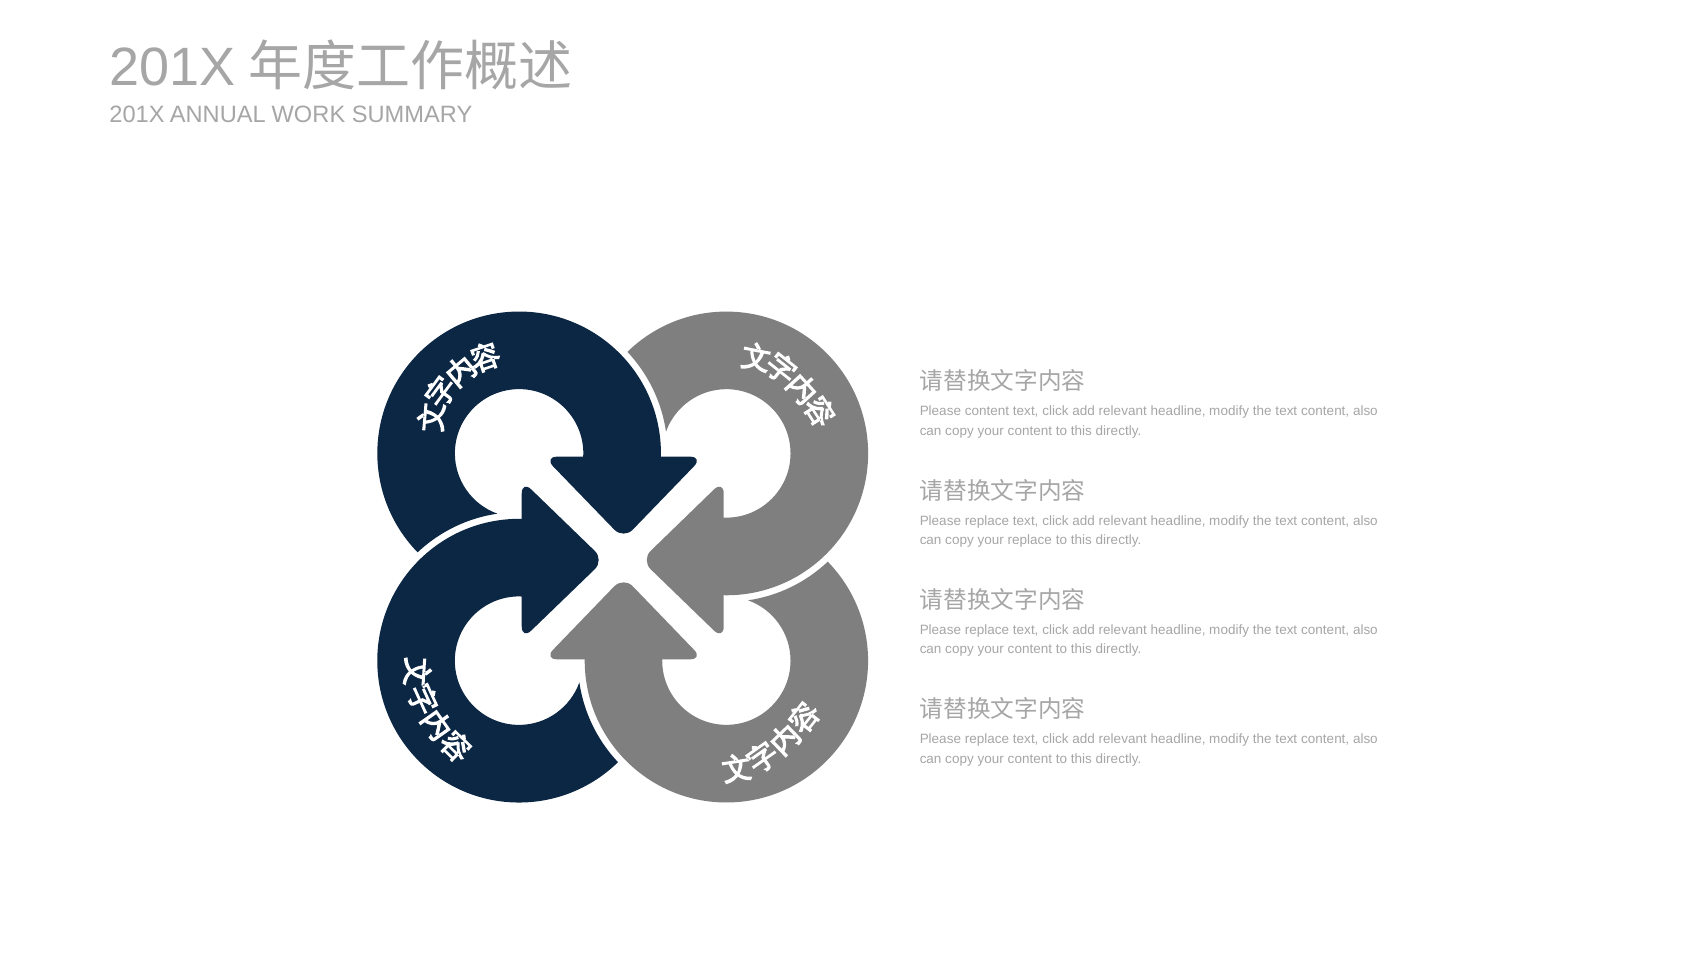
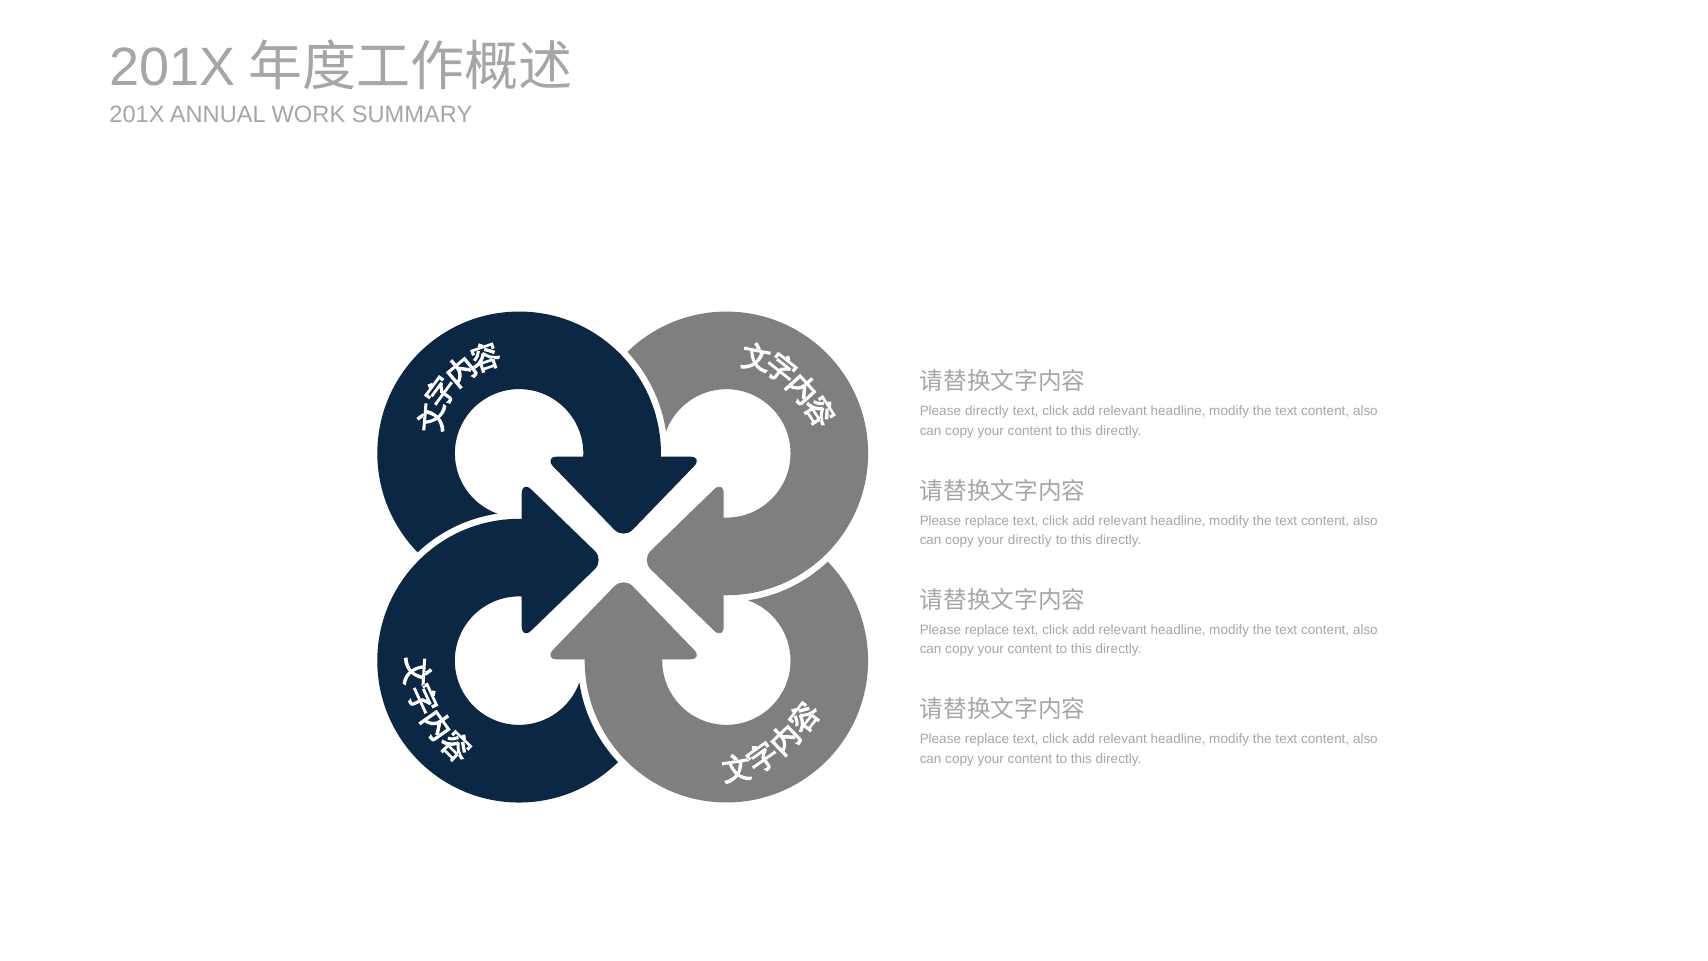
Please content: content -> directly
your replace: replace -> directly
